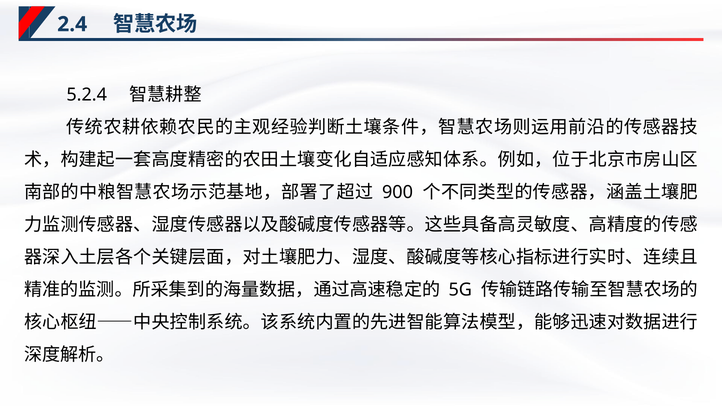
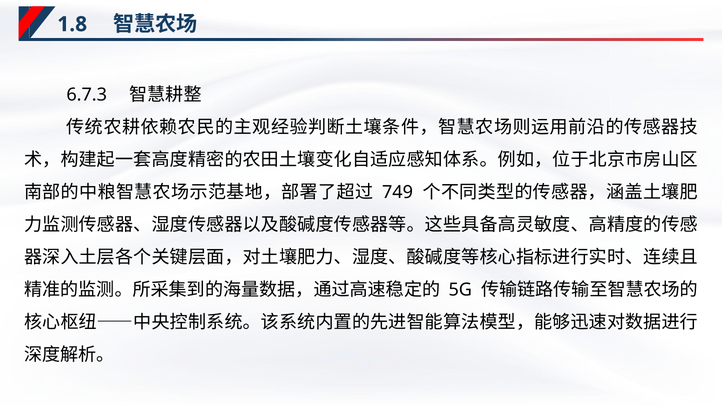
2.4: 2.4 -> 1.8
5.2.4: 5.2.4 -> 6.7.3
900: 900 -> 749
